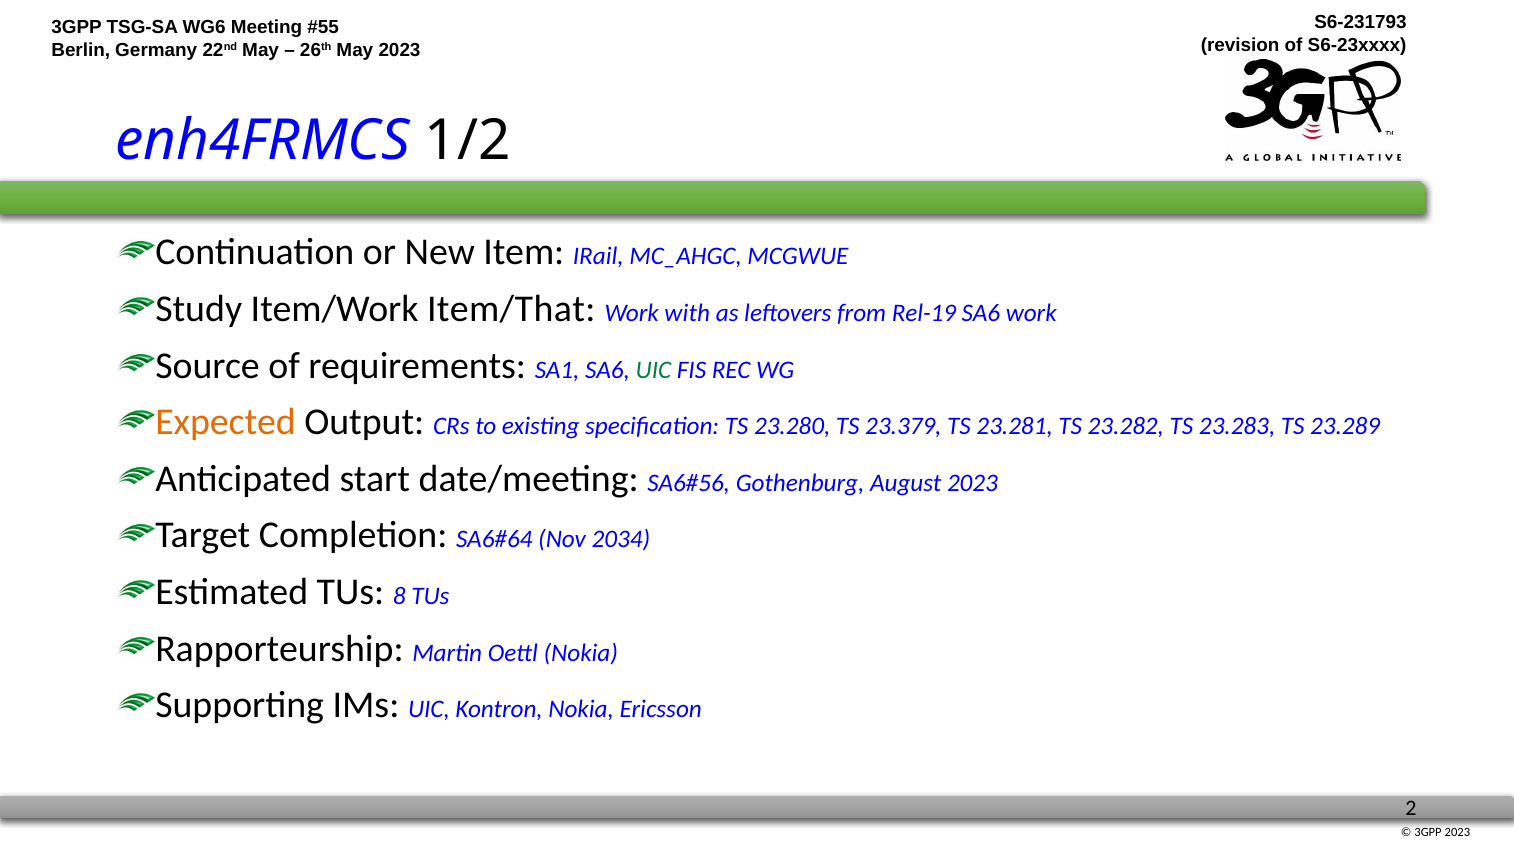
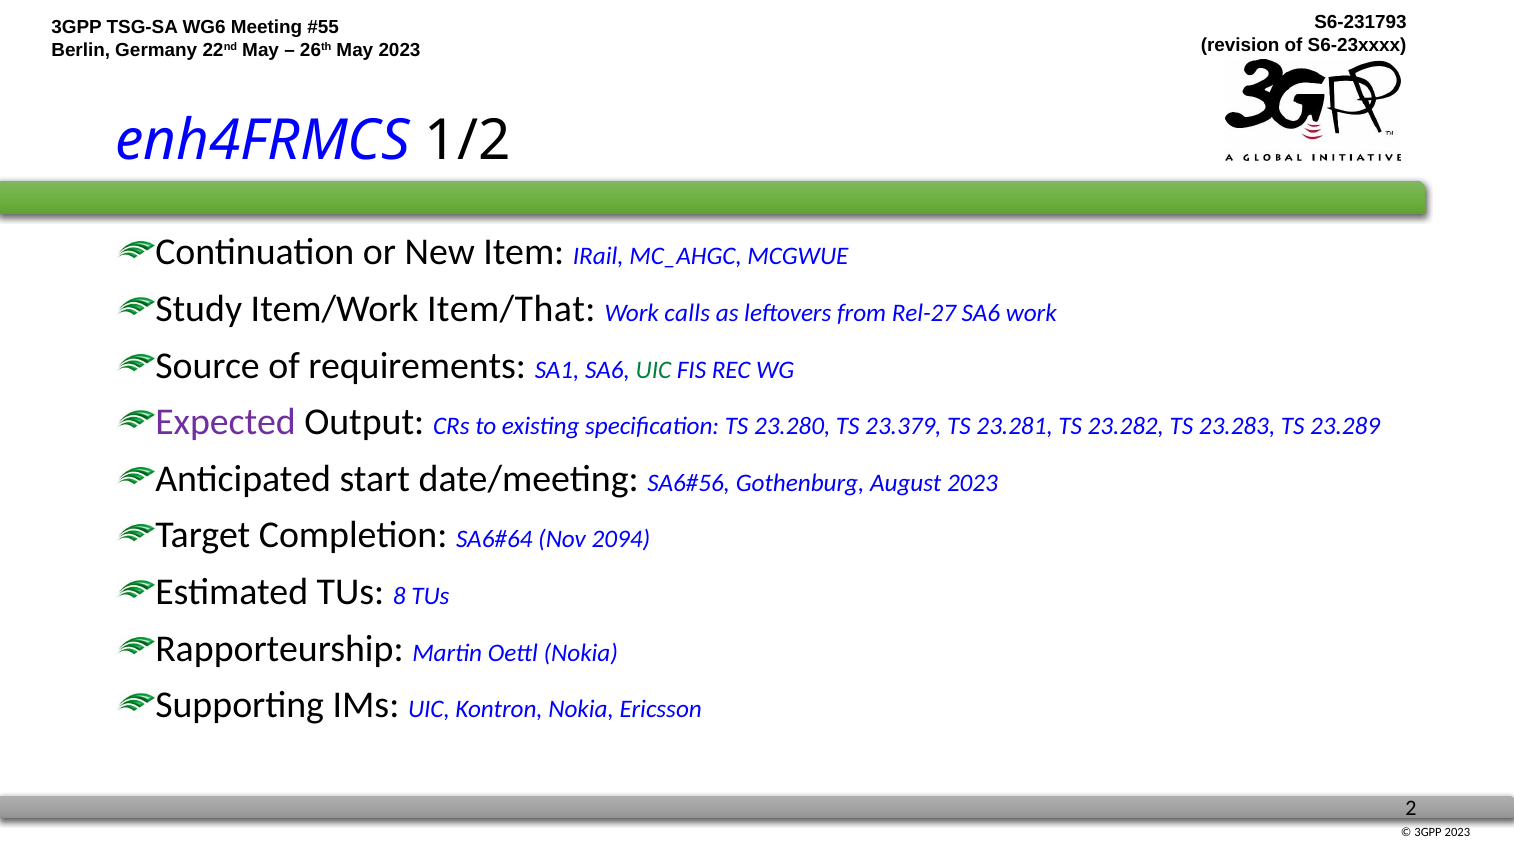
with: with -> calls
Rel-19: Rel-19 -> Rel-27
Expected colour: orange -> purple
2034: 2034 -> 2094
